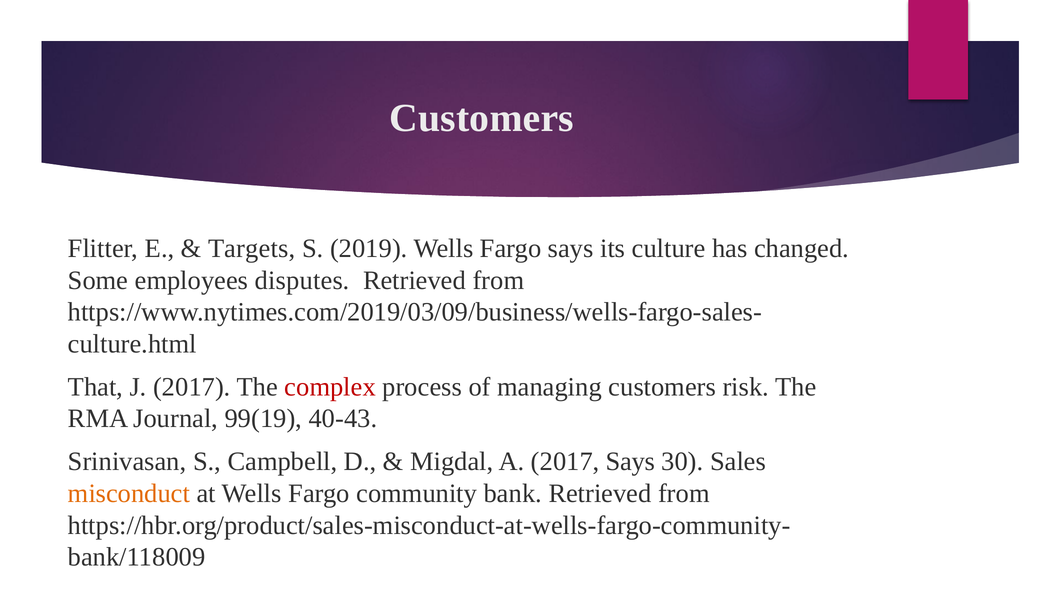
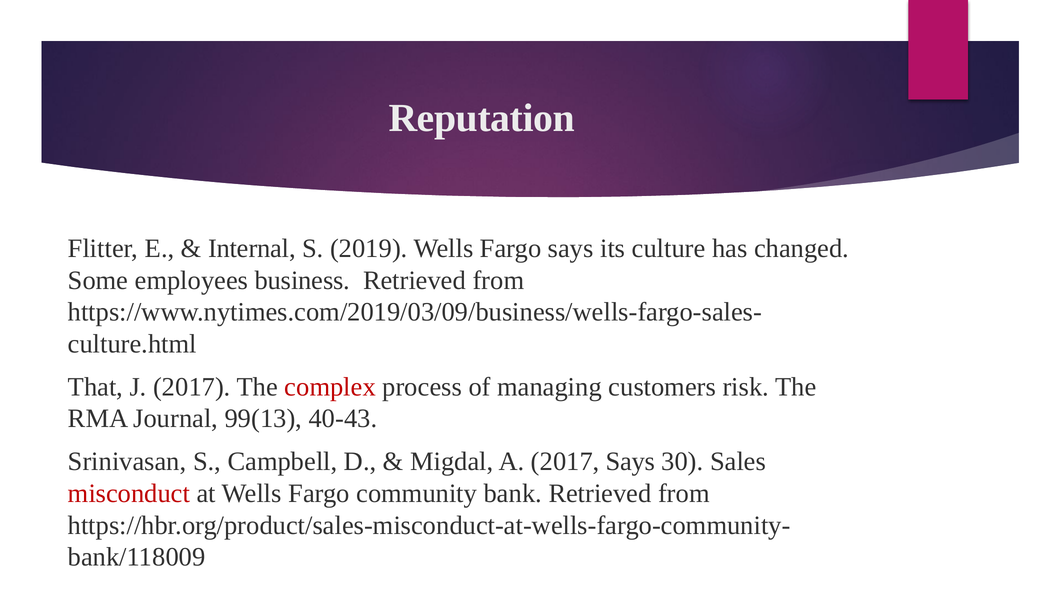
Customers at (482, 118): Customers -> Reputation
Targets: Targets -> Internal
disputes: disputes -> business
99(19: 99(19 -> 99(13
misconduct colour: orange -> red
